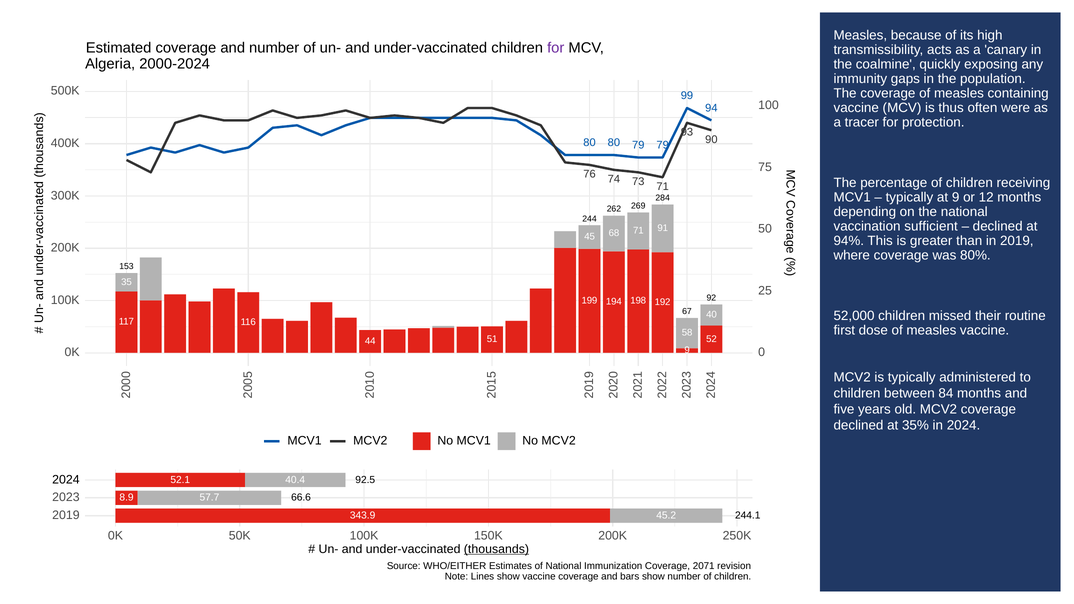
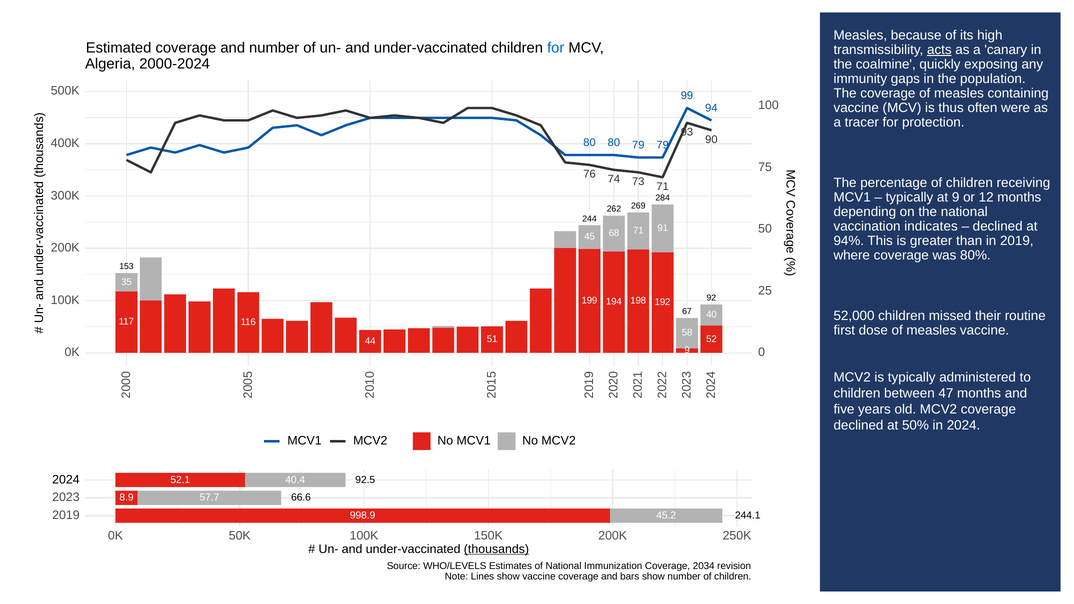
for at (556, 48) colour: purple -> blue
acts underline: none -> present
sufficient: sufficient -> indicates
84: 84 -> 47
35%: 35% -> 50%
343.9: 343.9 -> 998.9
WHO/EITHER: WHO/EITHER -> WHO/LEVELS
2071: 2071 -> 2034
